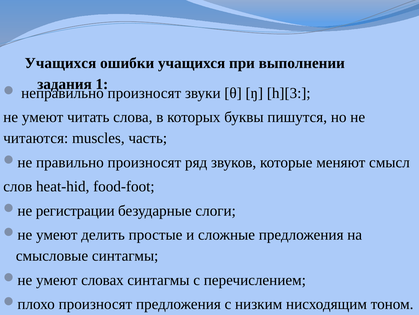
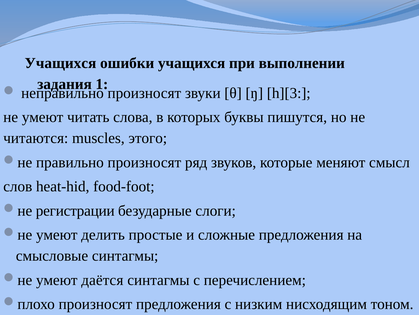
часть: часть -> этого
словах: словах -> даётся
